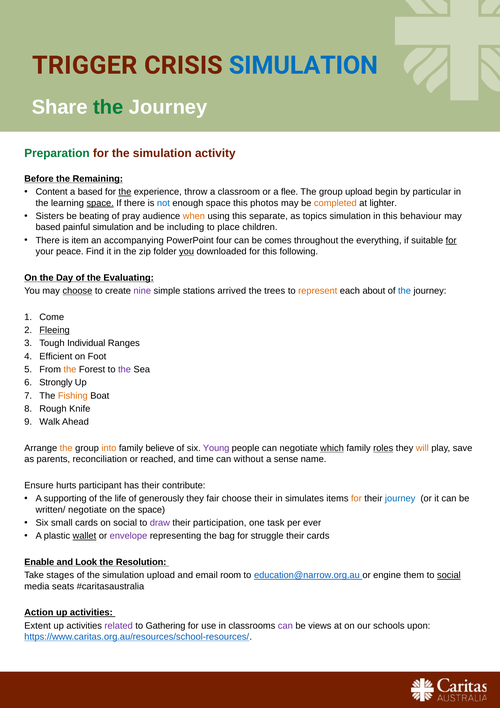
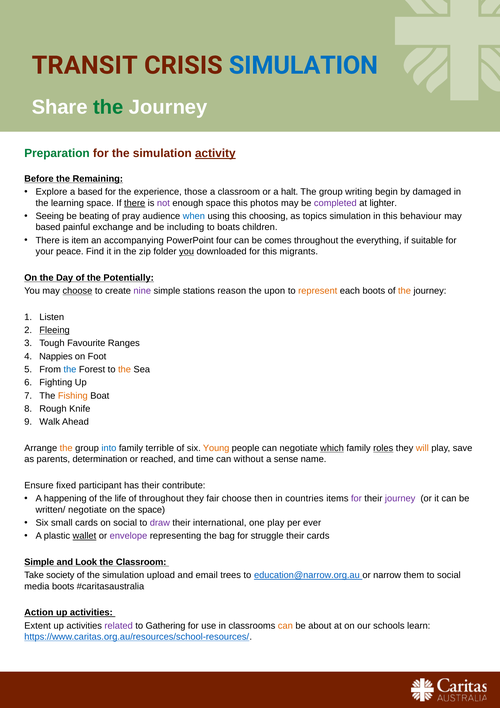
TRIGGER: TRIGGER -> TRANSIT
activity underline: none -> present
Content: Content -> Explore
the at (125, 192) underline: present -> none
throw: throw -> those
flee: flee -> halt
group upload: upload -> writing
particular: particular -> damaged
space at (100, 203) underline: present -> none
there at (135, 203) underline: none -> present
not colour: blue -> purple
completed colour: orange -> purple
Sisters: Sisters -> Seeing
when colour: orange -> blue
separate: separate -> choosing
painful simulation: simulation -> exchange
place: place -> boats
for at (451, 240) underline: present -> none
following: following -> migrants
Evaluating: Evaluating -> Potentially
arrived: arrived -> reason
trees: trees -> upon
each about: about -> boots
the at (404, 290) colour: blue -> orange
Come: Come -> Listen
Individual: Individual -> Favourite
Efficient: Efficient -> Nappies
the at (70, 369) colour: orange -> blue
the at (125, 369) colour: purple -> orange
Strongly: Strongly -> Fighting
into colour: orange -> blue
believe: believe -> terrible
Young colour: purple -> orange
reconciliation: reconciliation -> determination
hurts: hurts -> fixed
supporting: supporting -> happening
of generously: generously -> throughout
choose their: their -> then
simulates: simulates -> countries
for at (356, 498) colour: orange -> purple
journey at (400, 498) colour: blue -> purple
participation: participation -> international
one task: task -> play
Enable at (39, 561): Enable -> Simple
the Resolution: Resolution -> Classroom
stages: stages -> society
room: room -> trees
engine: engine -> narrow
social at (449, 575) underline: present -> none
media seats: seats -> boots
can at (285, 625) colour: purple -> orange
views: views -> about
upon: upon -> learn
